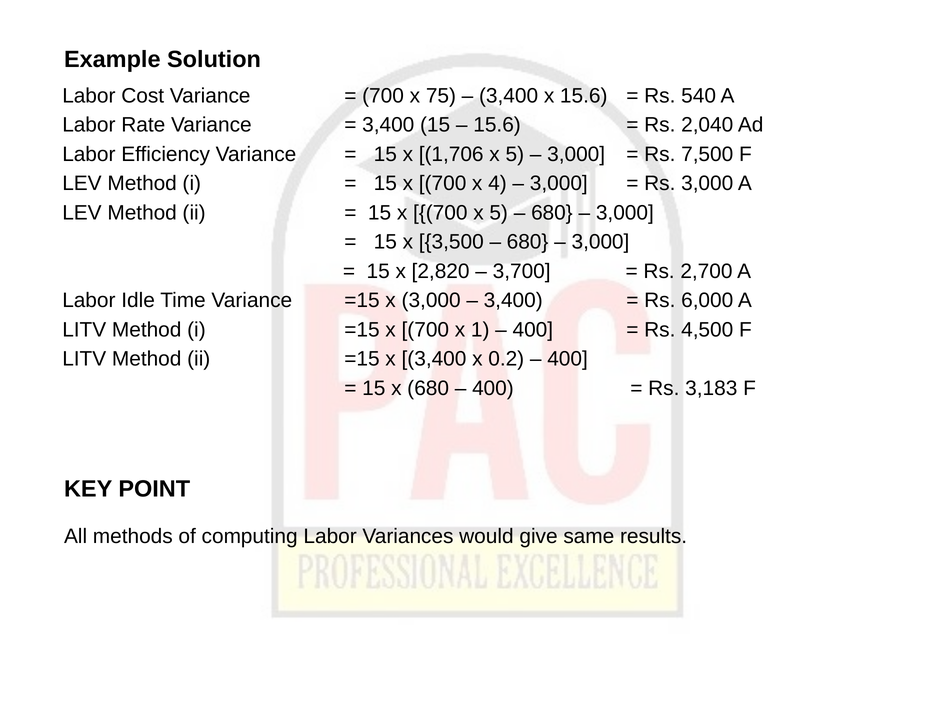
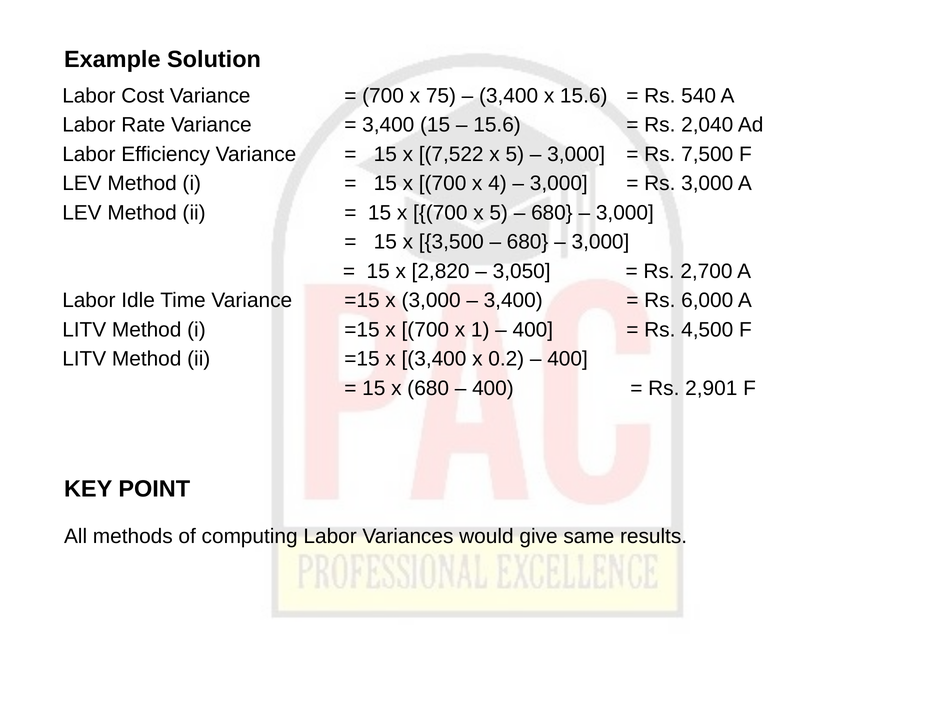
1,706: 1,706 -> 7,522
3,700: 3,700 -> 3,050
3,183: 3,183 -> 2,901
